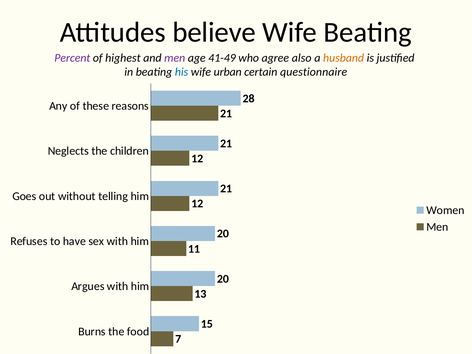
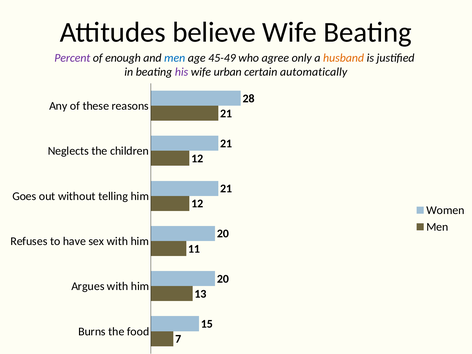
highest: highest -> enough
men at (175, 58) colour: purple -> blue
41-49: 41-49 -> 45-49
also: also -> only
his colour: blue -> purple
questionnaire: questionnaire -> automatically
